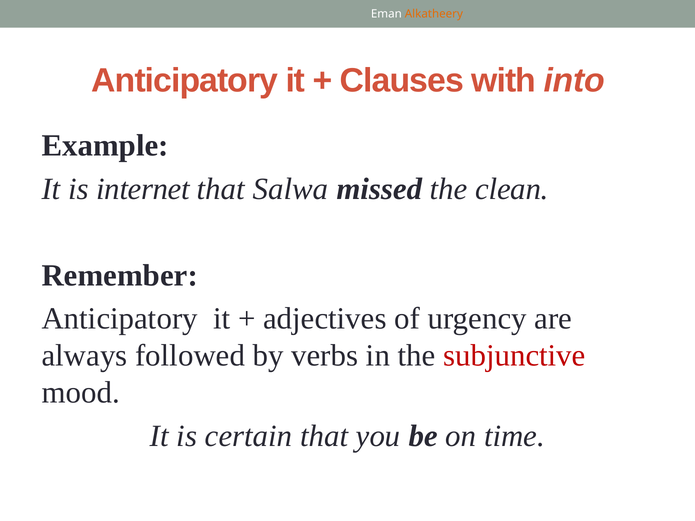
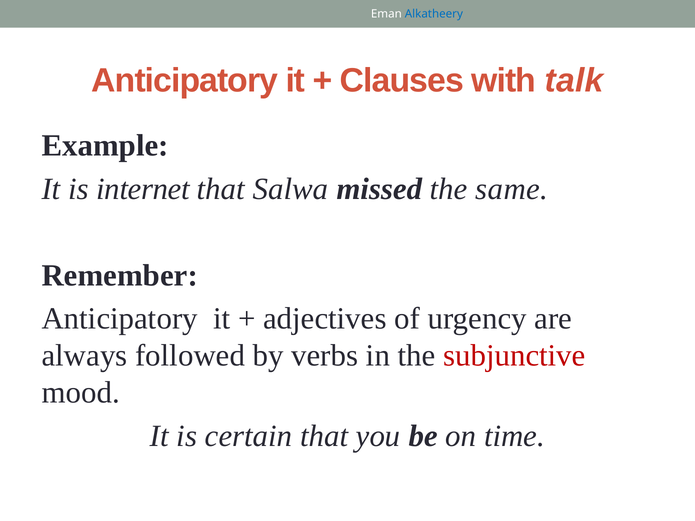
Alkatheery colour: orange -> blue
into: into -> talk
clean: clean -> same
